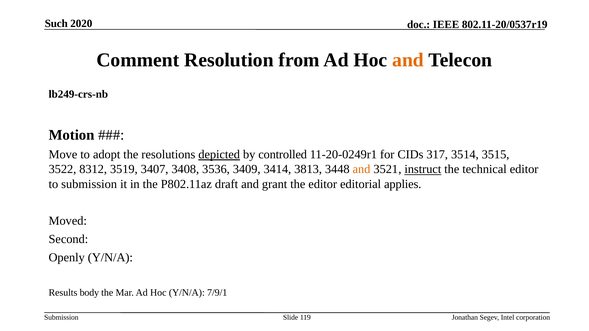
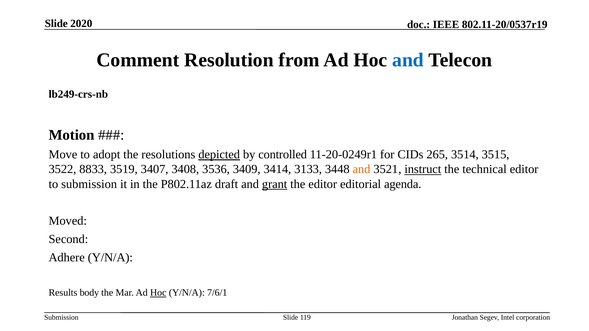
Such at (56, 23): Such -> Slide
and at (408, 60) colour: orange -> blue
317: 317 -> 265
8312: 8312 -> 8833
3813: 3813 -> 3133
grant underline: none -> present
applies: applies -> agenda
Openly: Openly -> Adhere
Hoc at (158, 293) underline: none -> present
7/9/1: 7/9/1 -> 7/6/1
